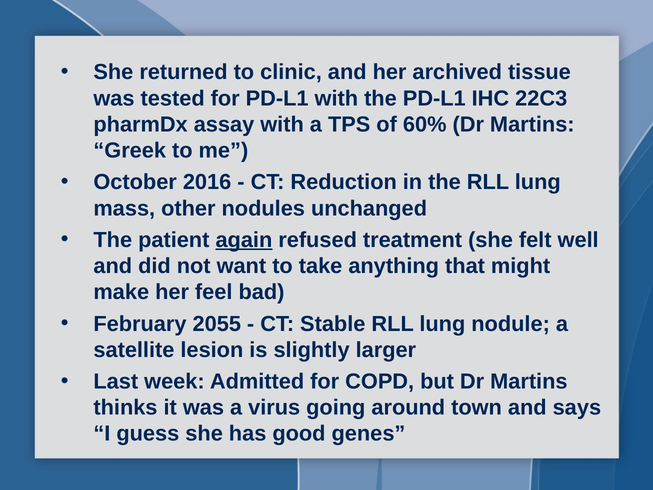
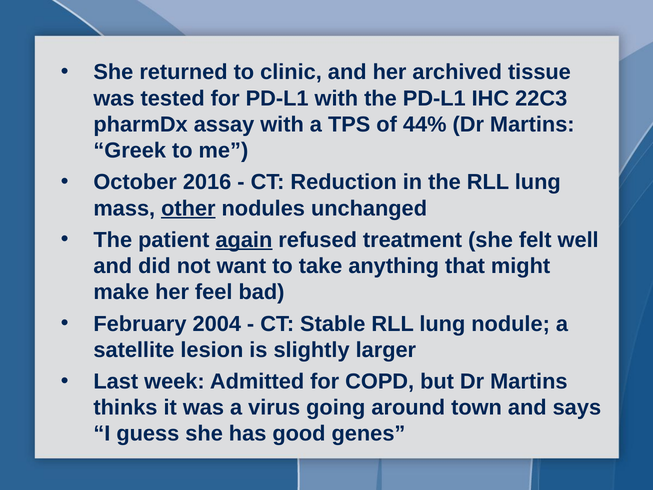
60%: 60% -> 44%
other underline: none -> present
2055: 2055 -> 2004
